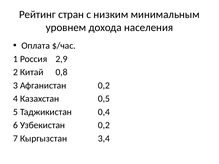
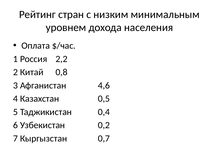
2,9: 2,9 -> 2,2
Афганистан 0,2: 0,2 -> 4,6
3,4: 3,4 -> 0,7
